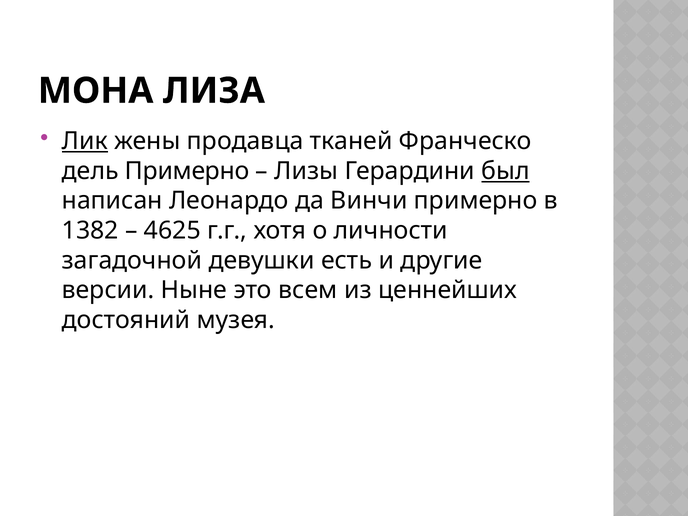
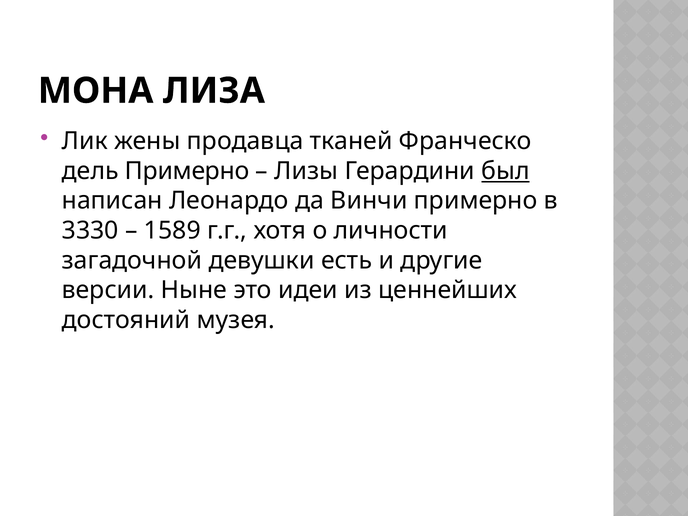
Лик underline: present -> none
1382: 1382 -> 3330
4625: 4625 -> 1589
всем: всем -> идеи
